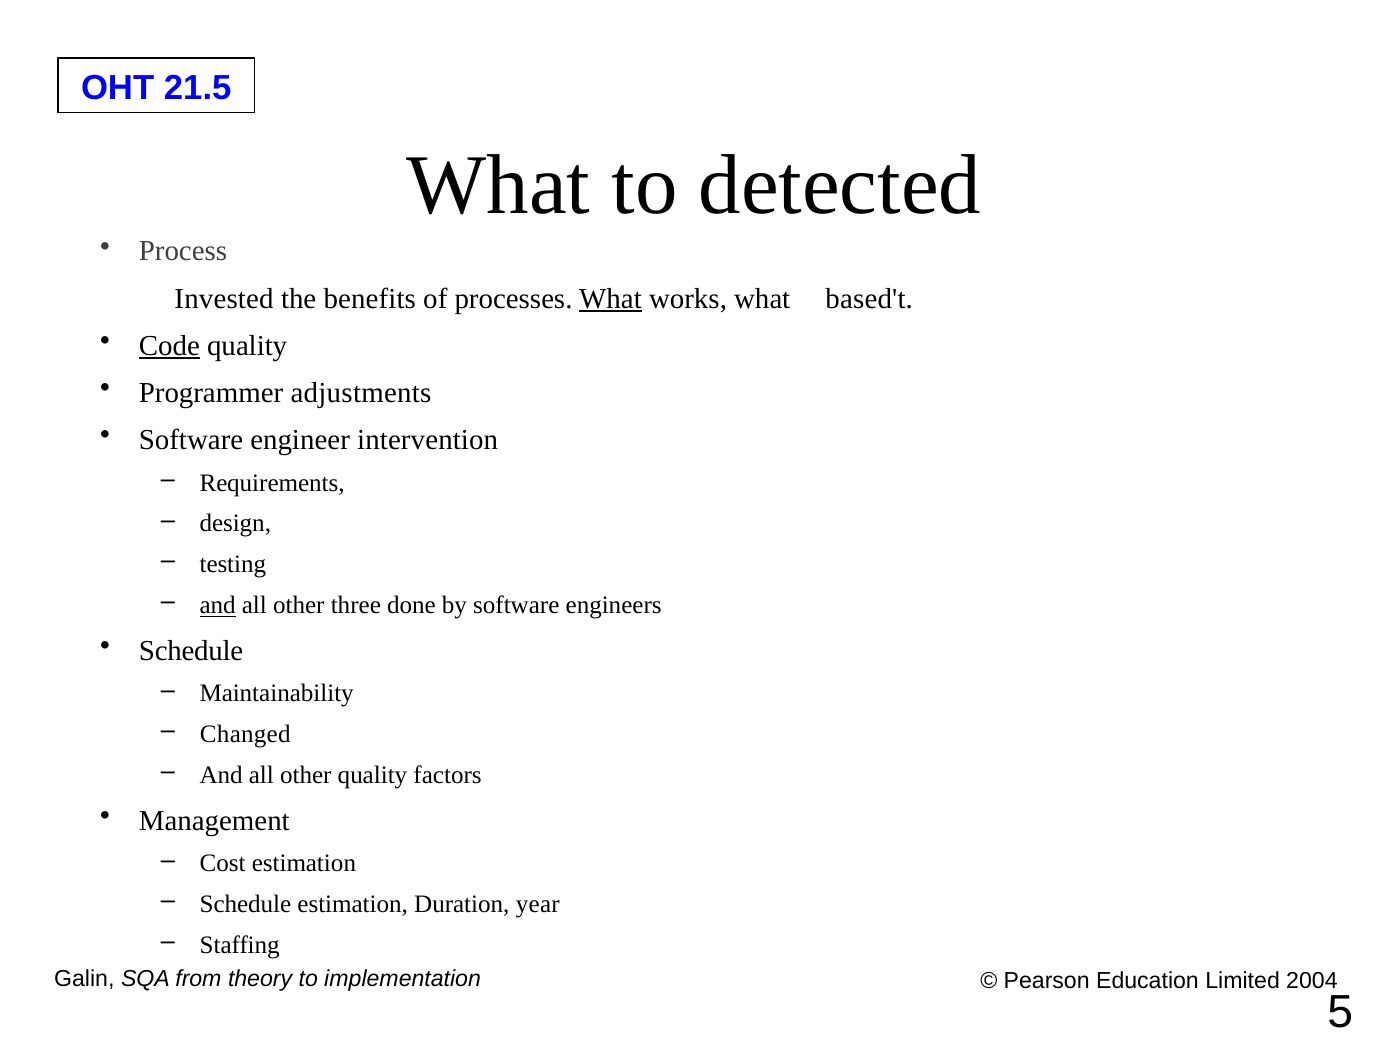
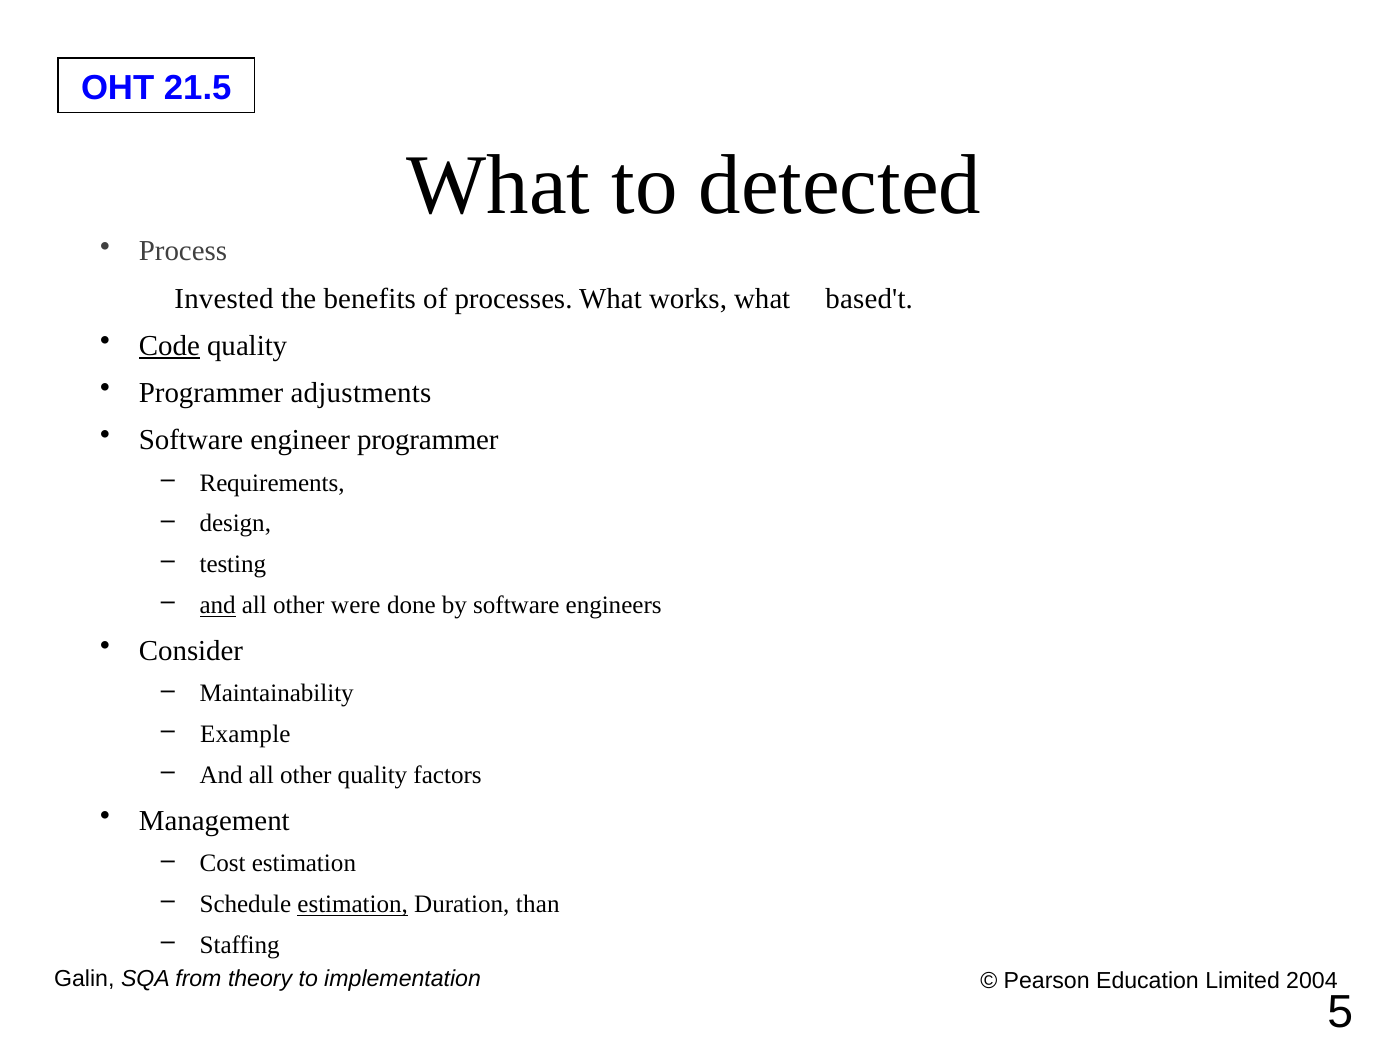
What at (610, 298) underline: present -> none
engineer intervention: intervention -> programmer
three: three -> were
Schedule at (191, 651): Schedule -> Consider
Changed: Changed -> Example
estimation at (353, 904) underline: none -> present
year: year -> than
